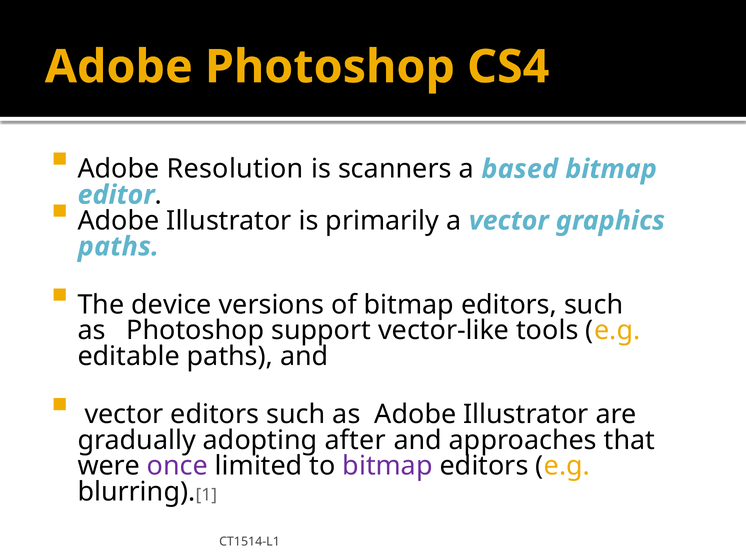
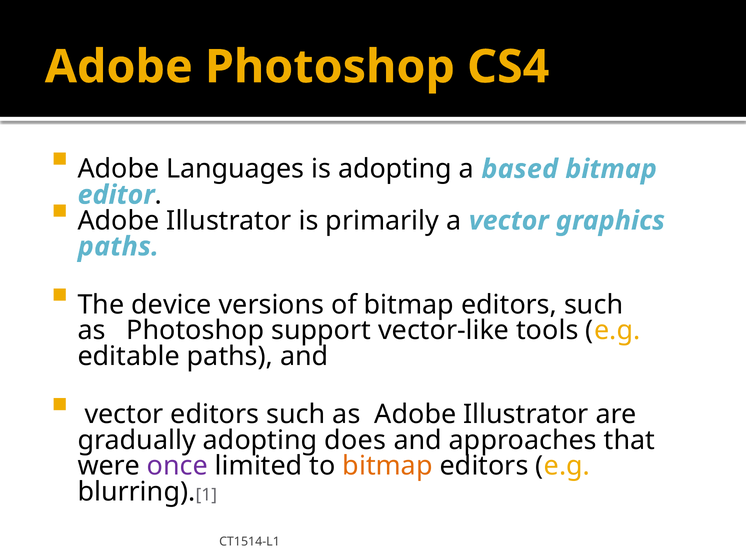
Resolution: Resolution -> Languages
is scanners: scanners -> adopting
after: after -> does
bitmap at (388, 466) colour: purple -> orange
